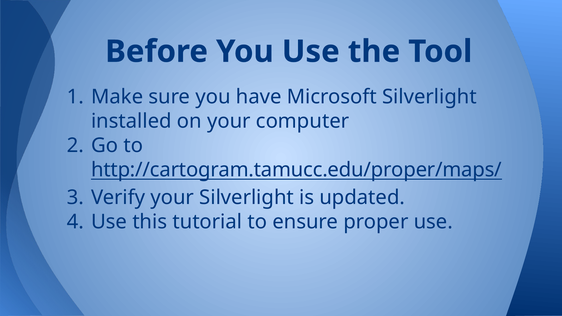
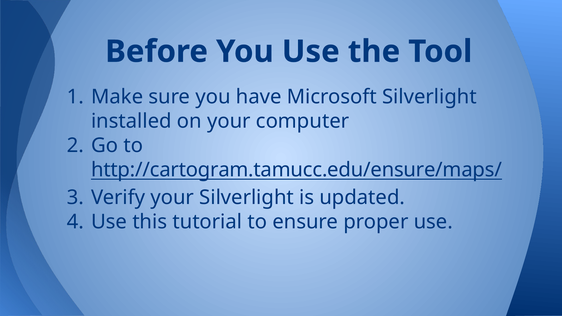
http://cartogram.tamucc.edu/proper/maps/: http://cartogram.tamucc.edu/proper/maps/ -> http://cartogram.tamucc.edu/ensure/maps/
